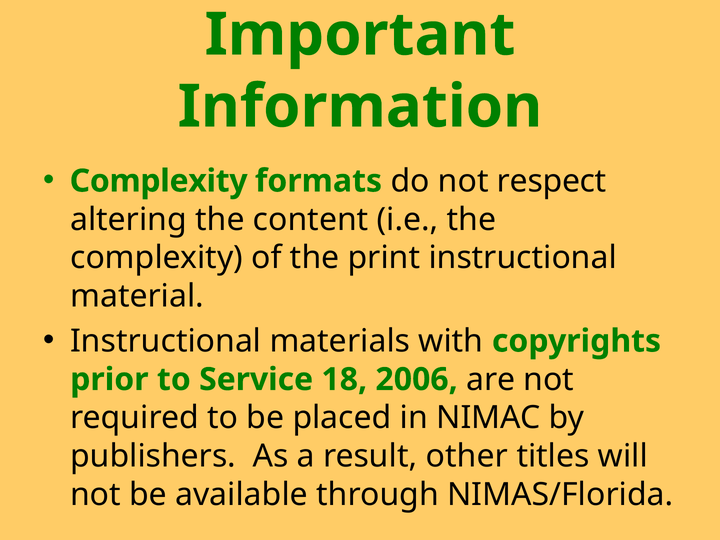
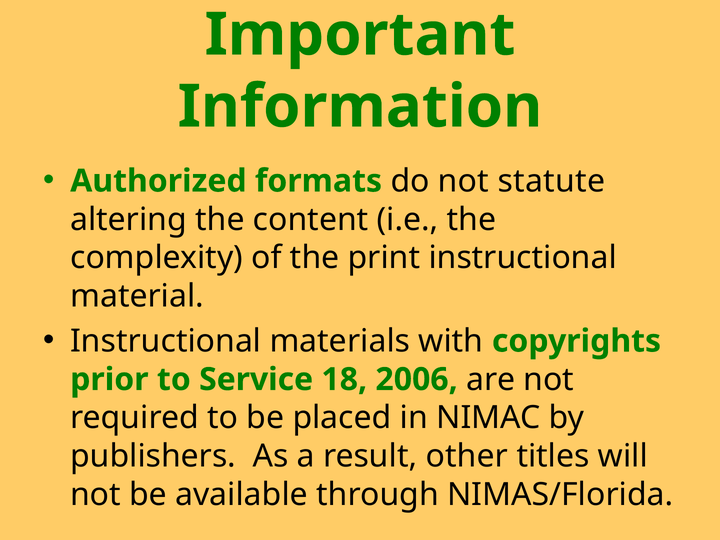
Complexity at (159, 181): Complexity -> Authorized
respect: respect -> statute
